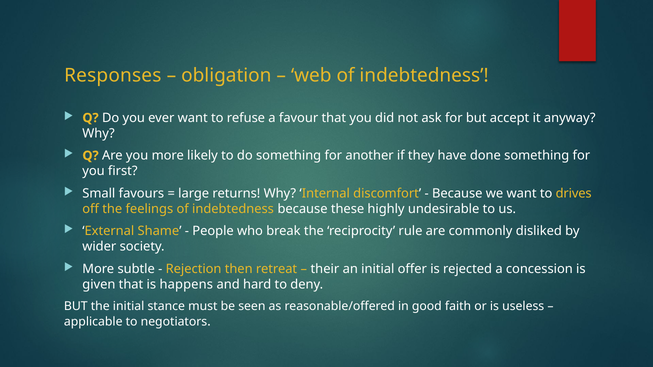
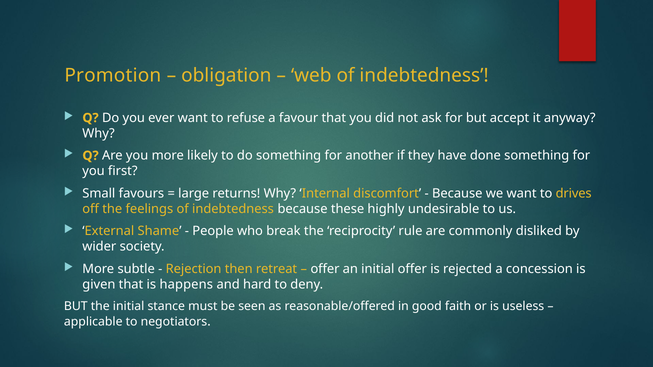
Responses: Responses -> Promotion
their at (325, 269): their -> offer
